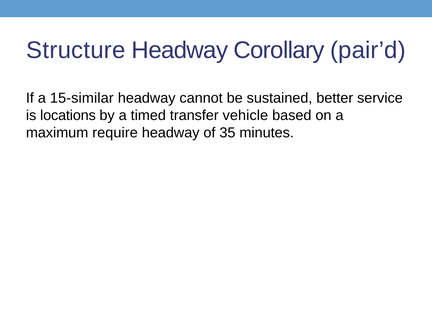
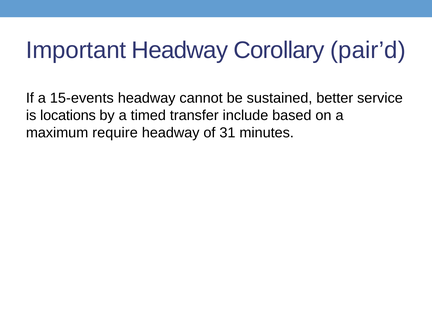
Structure: Structure -> Important
15-similar: 15-similar -> 15-events
vehicle: vehicle -> include
35: 35 -> 31
